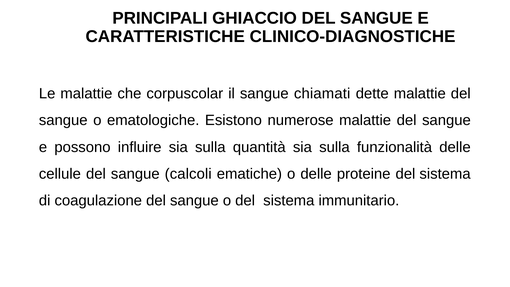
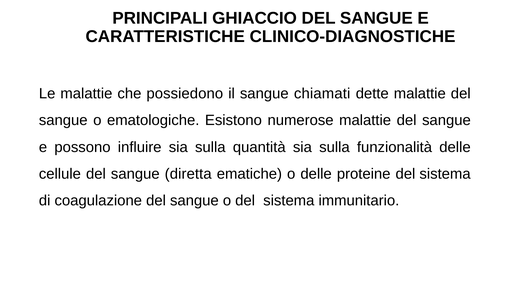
corpuscolar: corpuscolar -> possiedono
calcoli: calcoli -> diretta
